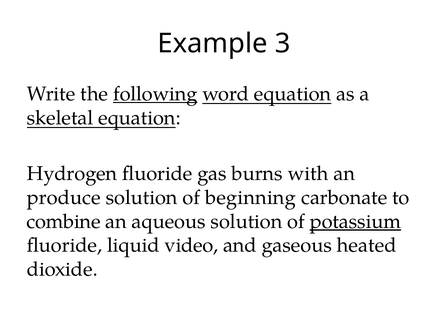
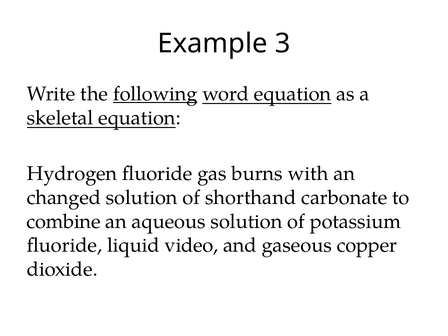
produce: produce -> changed
beginning: beginning -> shorthand
potassium underline: present -> none
heated: heated -> copper
